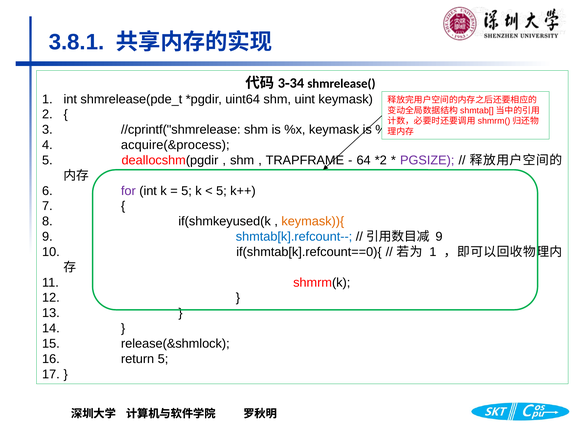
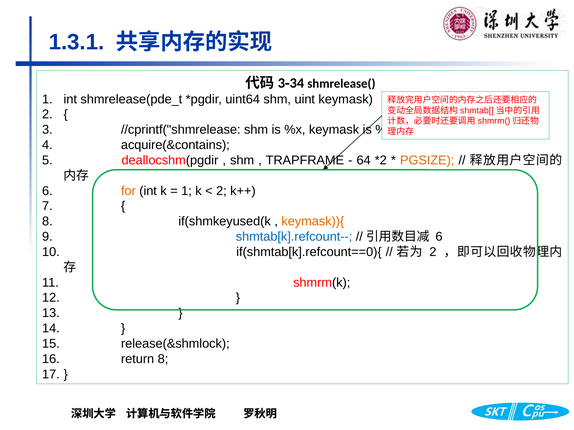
3.8.1: 3.8.1 -> 1.3.1
acquire(&process: acquire(&process -> acquire(&contains
PGSIZE colour: purple -> orange
for colour: purple -> orange
5 at (186, 191): 5 -> 1
5 at (221, 191): 5 -> 2
9 at (439, 237): 9 -> 6
1 at (433, 252): 1 -> 2
return 5: 5 -> 8
